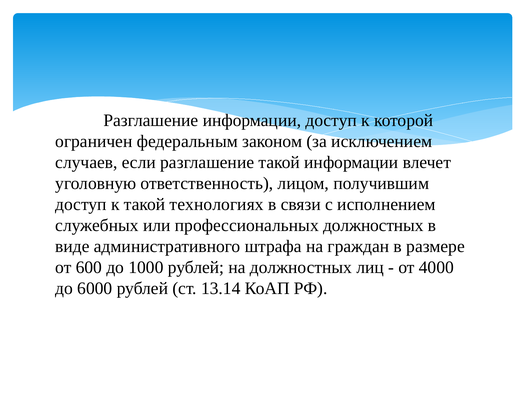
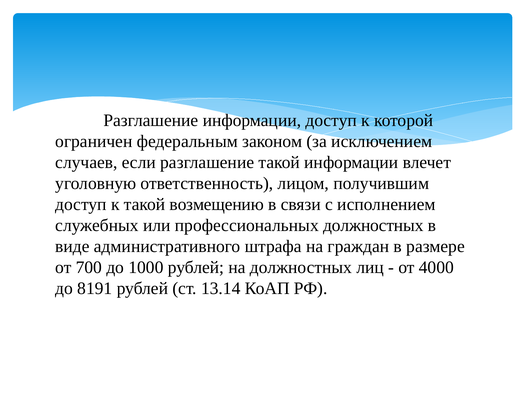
технологиях: технологиях -> возмещению
600: 600 -> 700
6000: 6000 -> 8191
